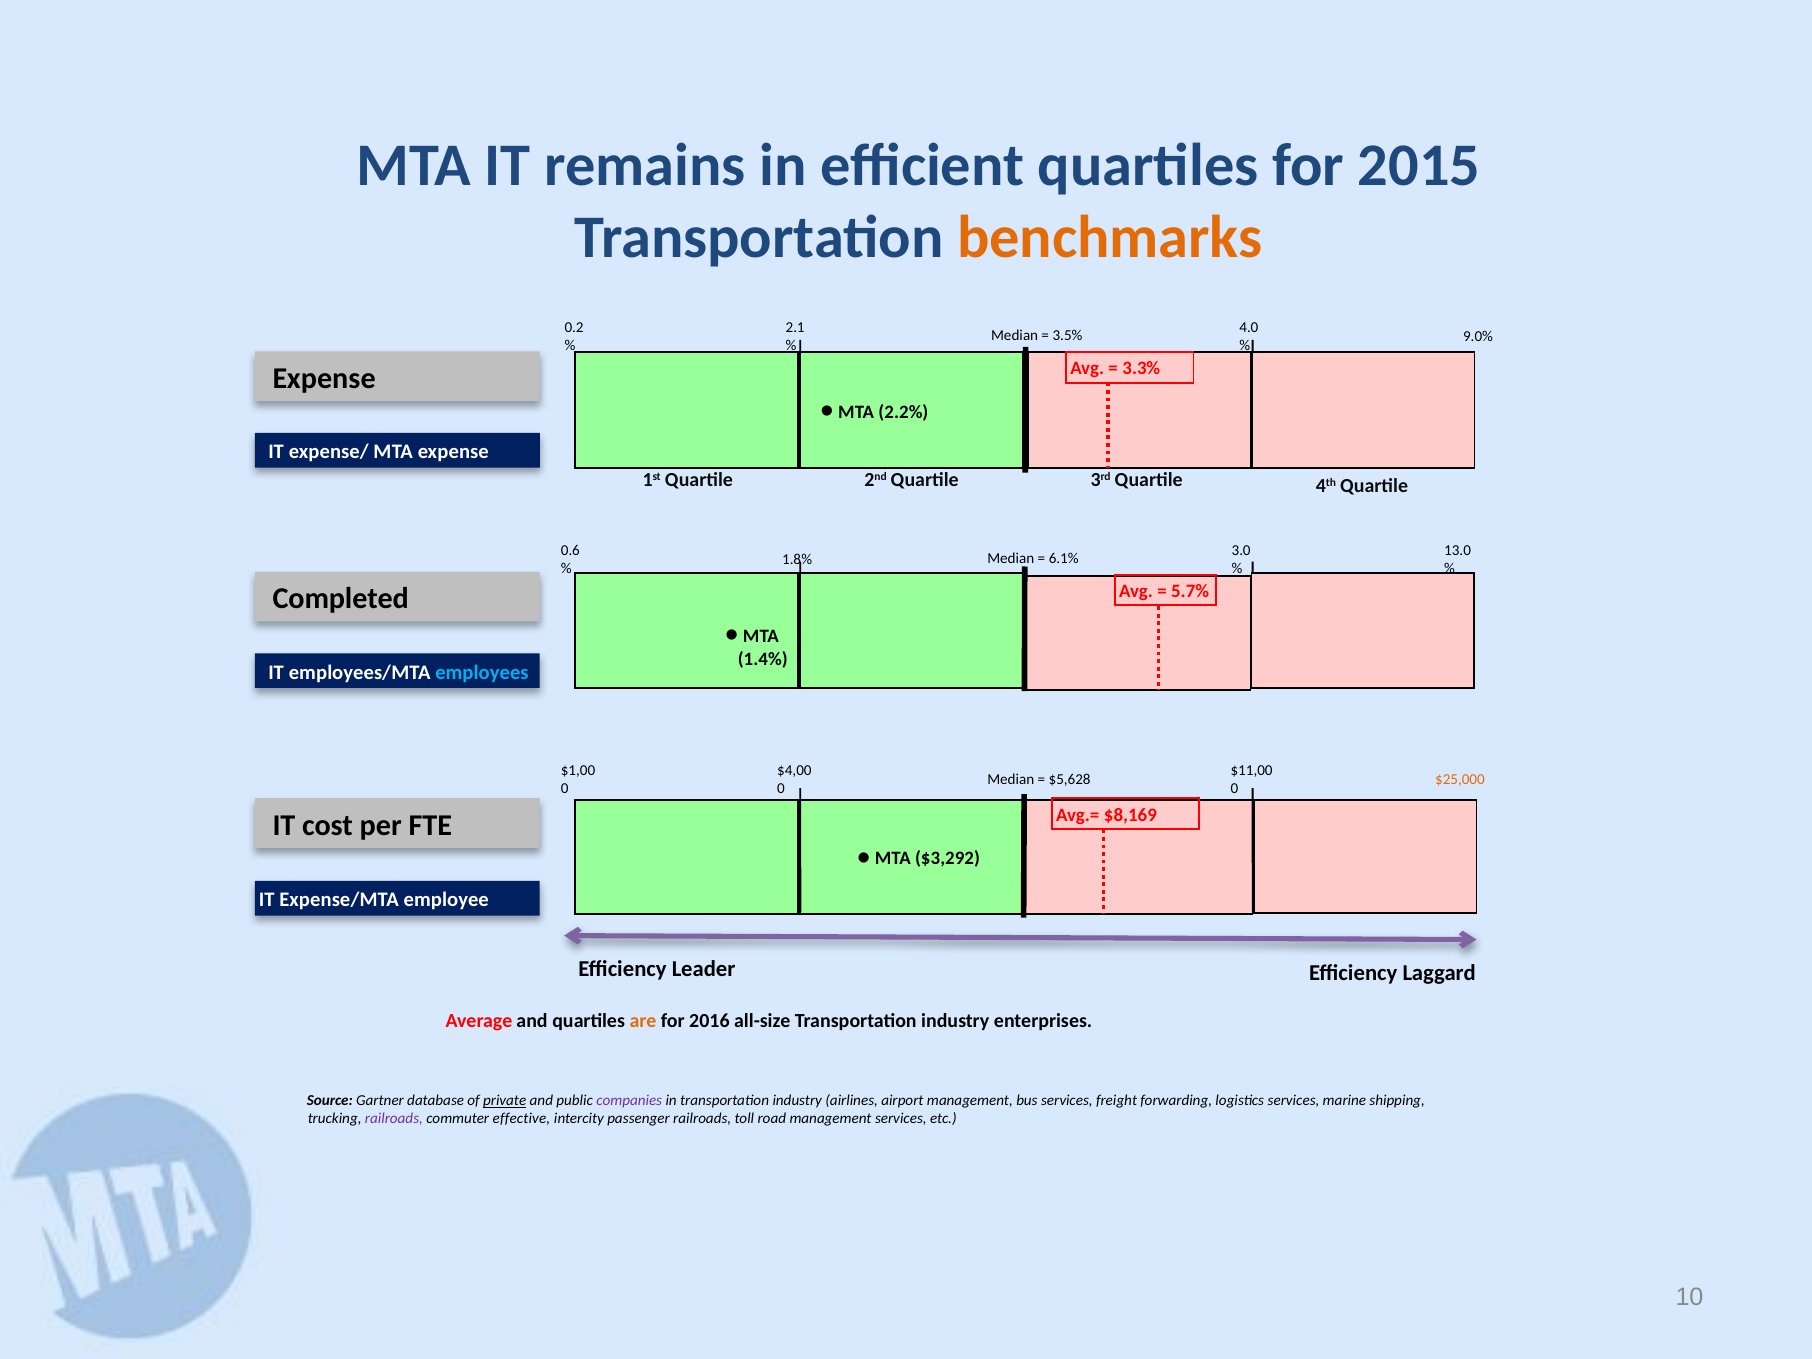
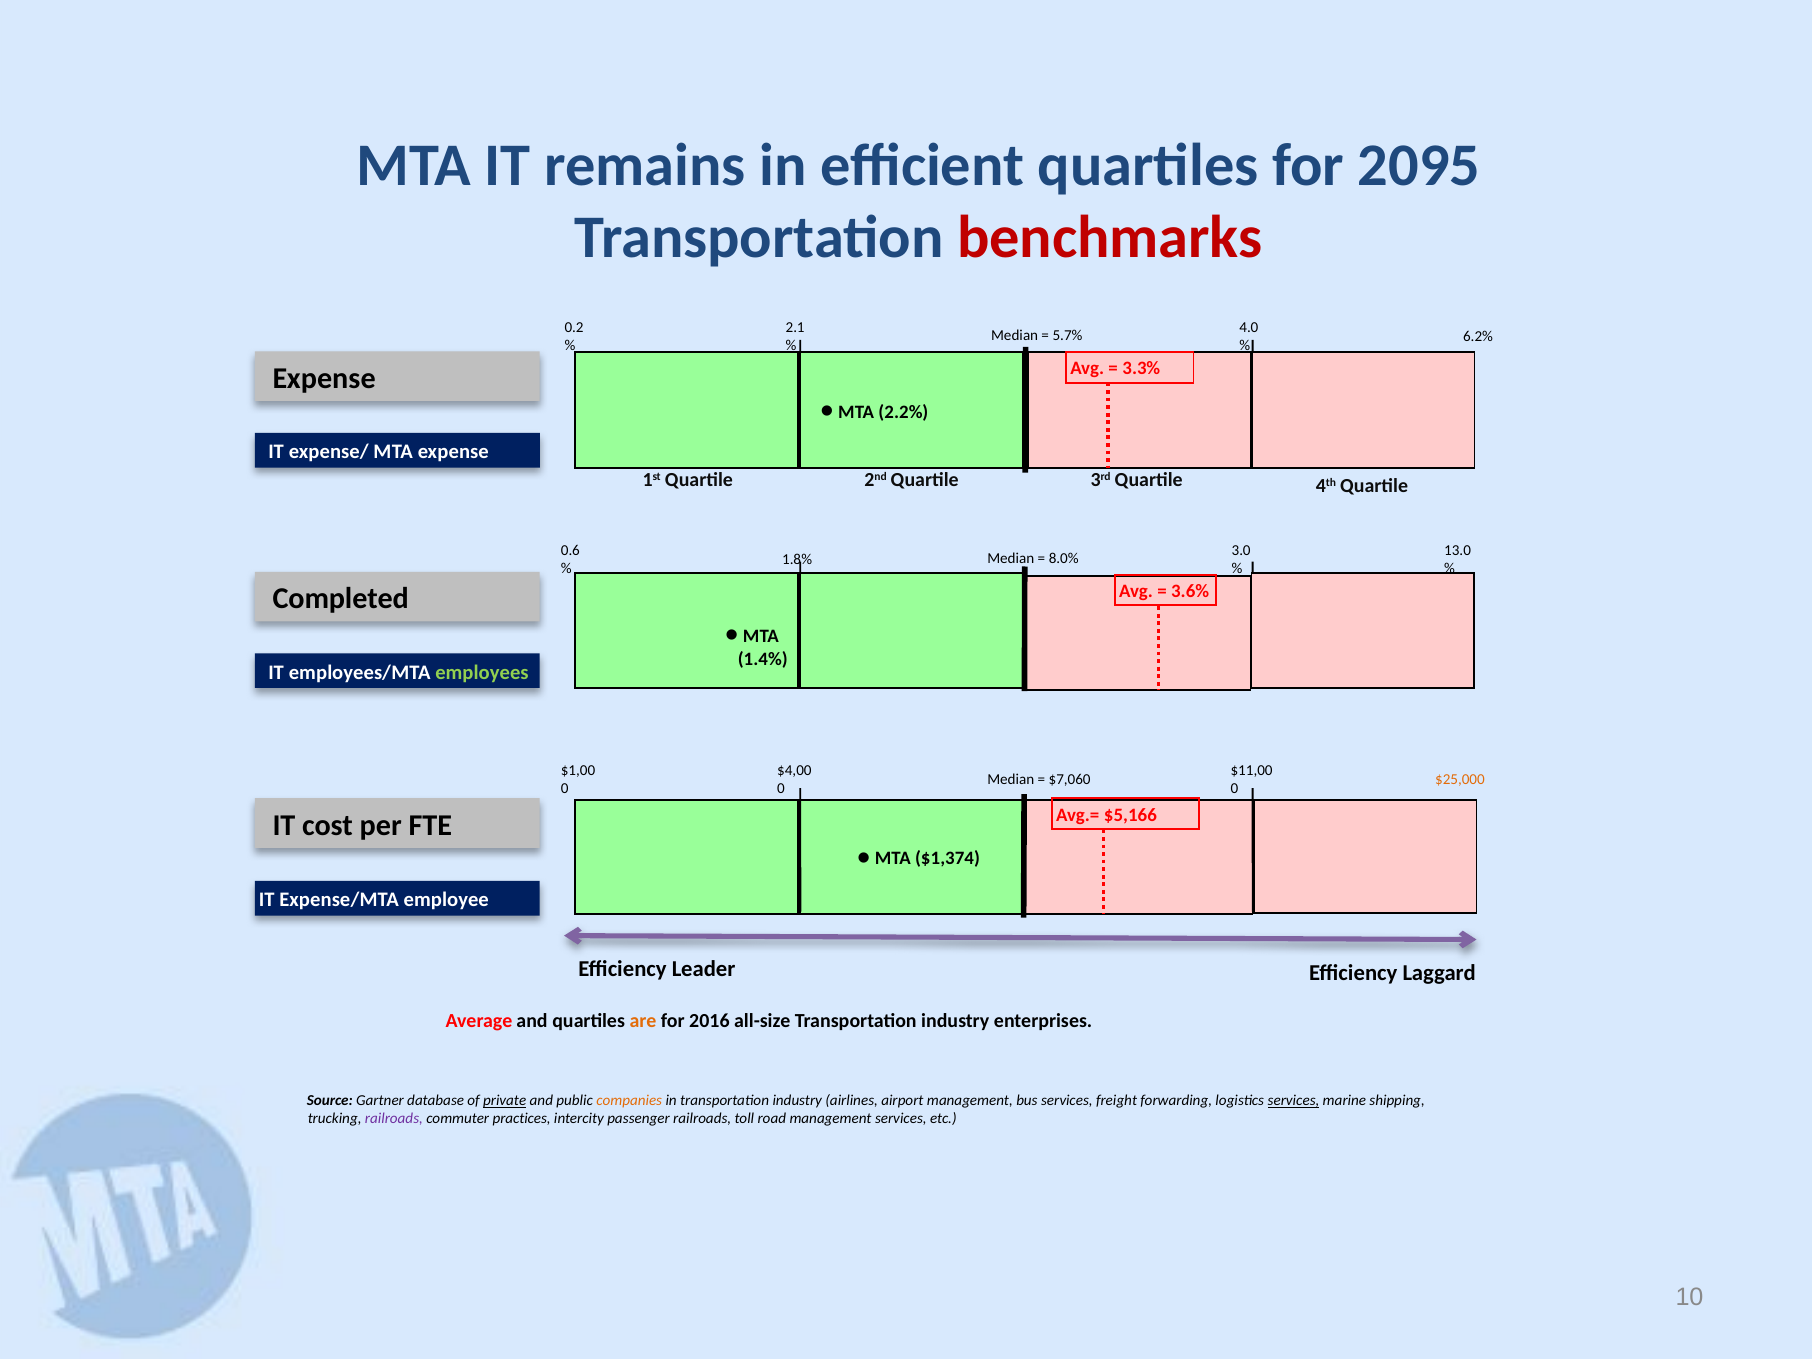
2015: 2015 -> 2095
benchmarks colour: orange -> red
3.5%: 3.5% -> 5.7%
9.0%: 9.0% -> 6.2%
6.1%: 6.1% -> 8.0%
5.7%: 5.7% -> 3.6%
employees colour: light blue -> light green
$5,628: $5,628 -> $7,060
$8,169: $8,169 -> $5,166
$3,292: $3,292 -> $1,374
companies colour: purple -> orange
services at (1294, 1101) underline: none -> present
effective: effective -> practices
